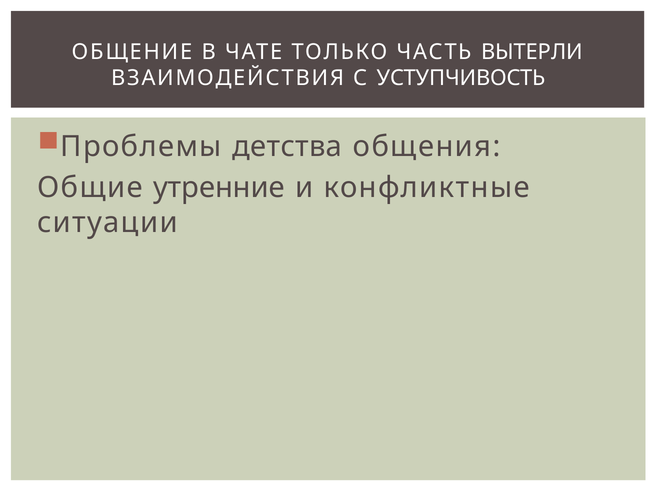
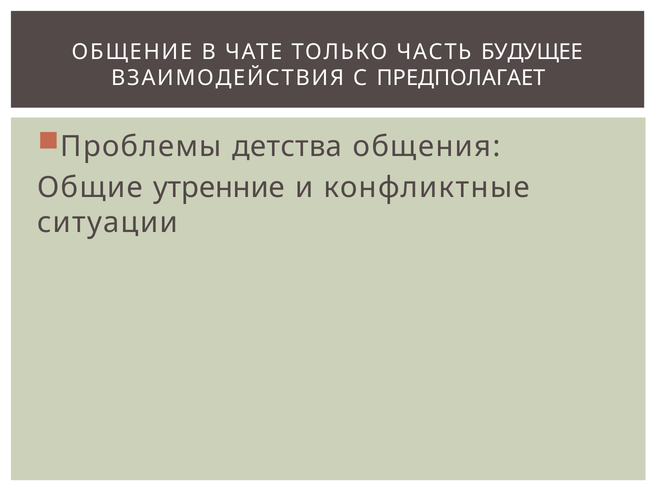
ВЫТЕРЛИ: ВЫТЕРЛИ -> БУДУЩЕЕ
УСТУПЧИВОСТЬ: УСТУПЧИВОСТЬ -> ПРЕДПОЛАГАЕТ
